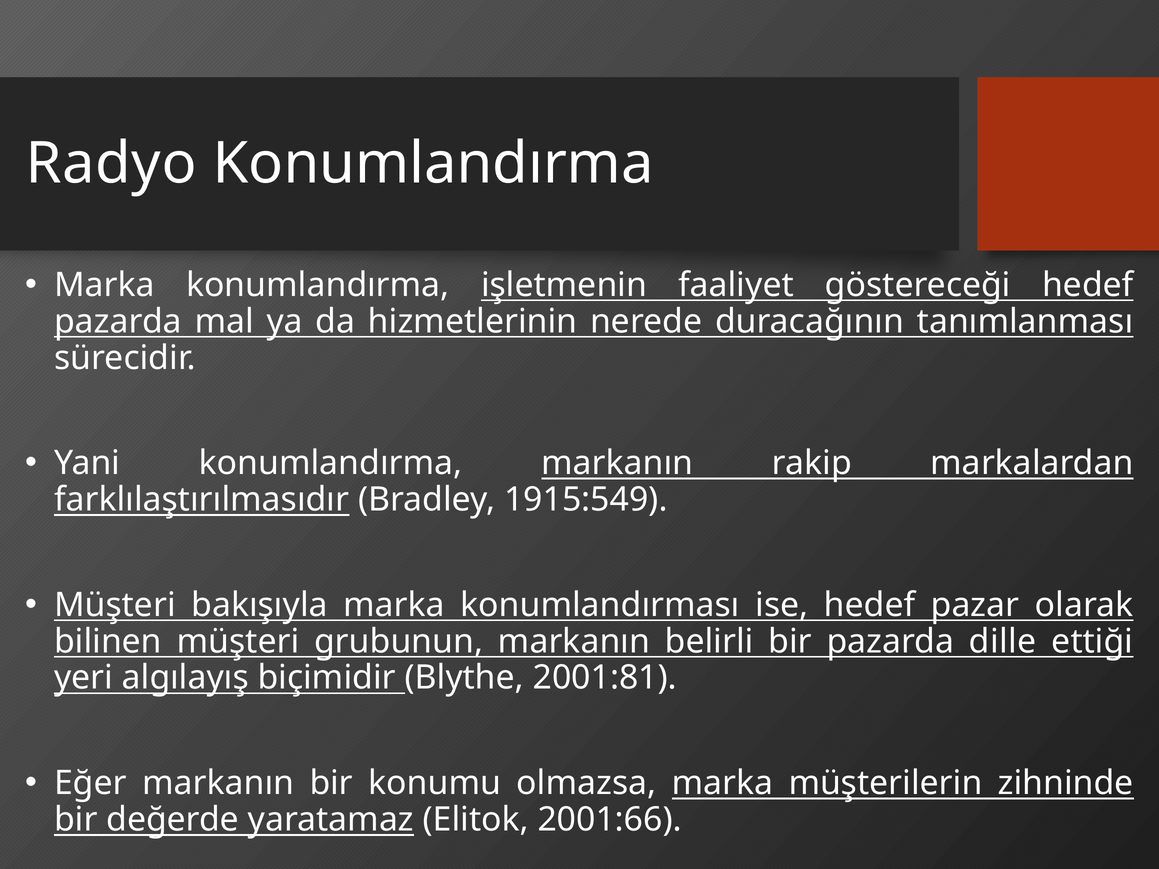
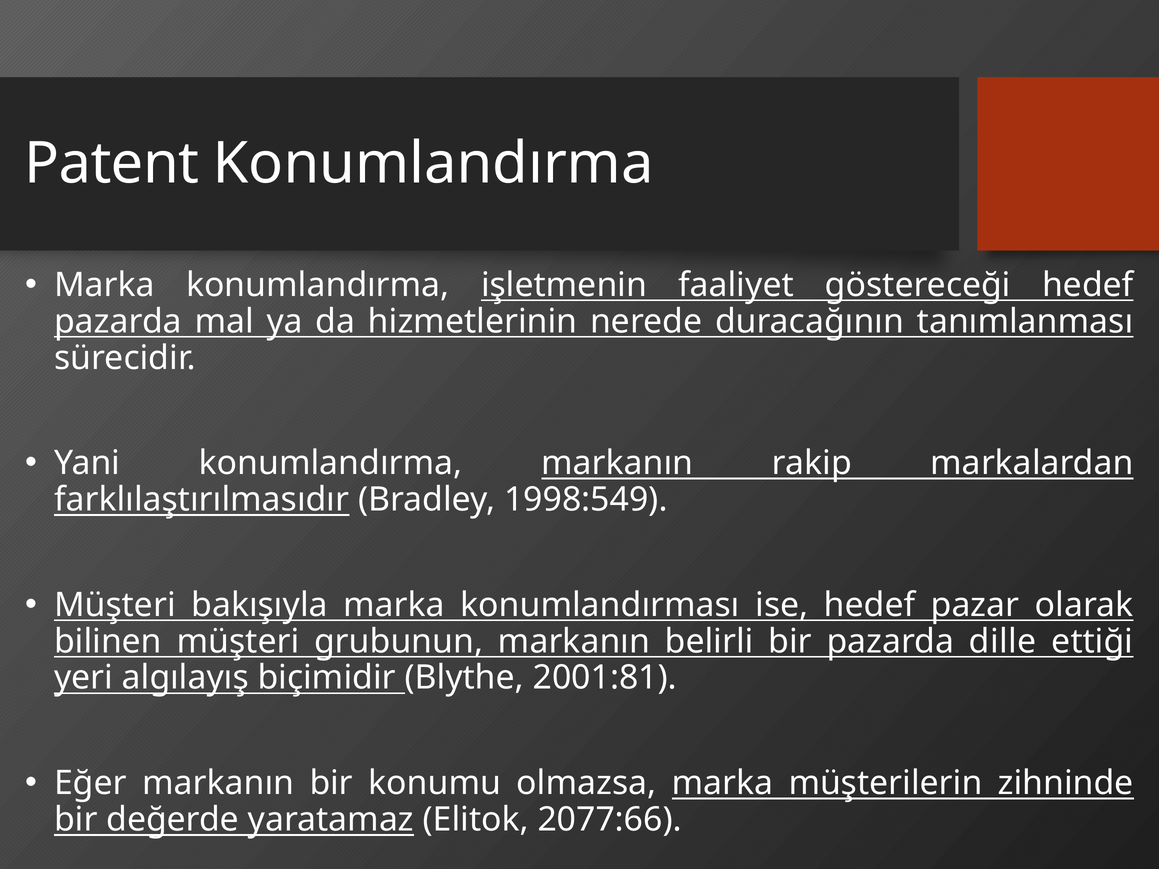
Radyo: Radyo -> Patent
1915:549: 1915:549 -> 1998:549
2001:66: 2001:66 -> 2077:66
